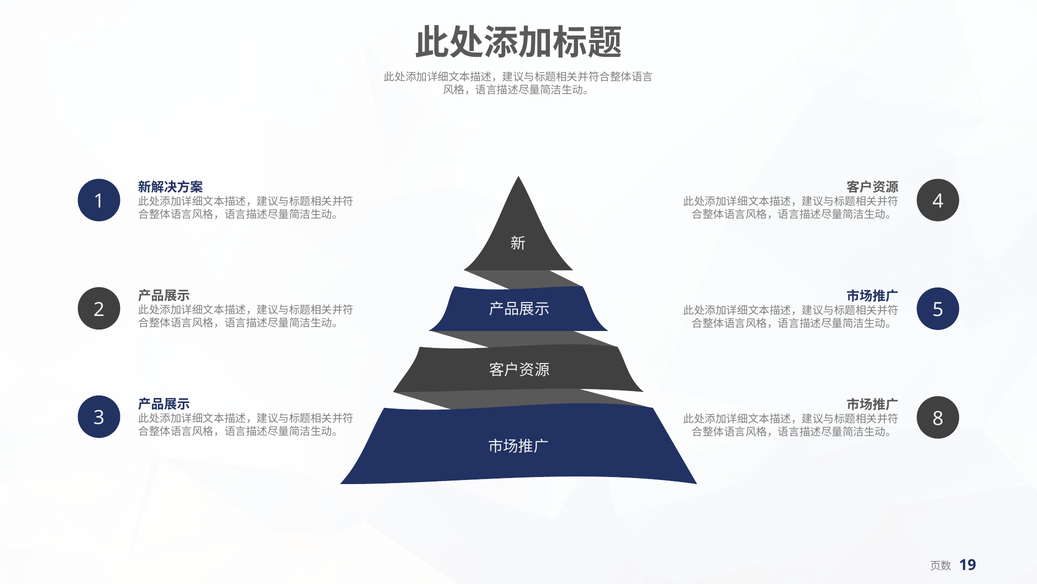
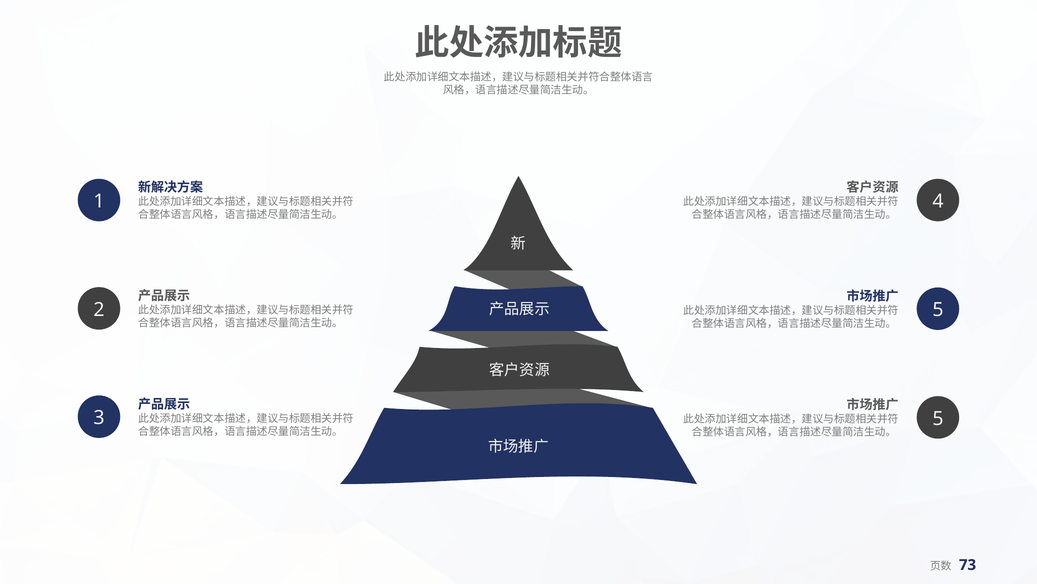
8 at (938, 418): 8 -> 5
19: 19 -> 73
